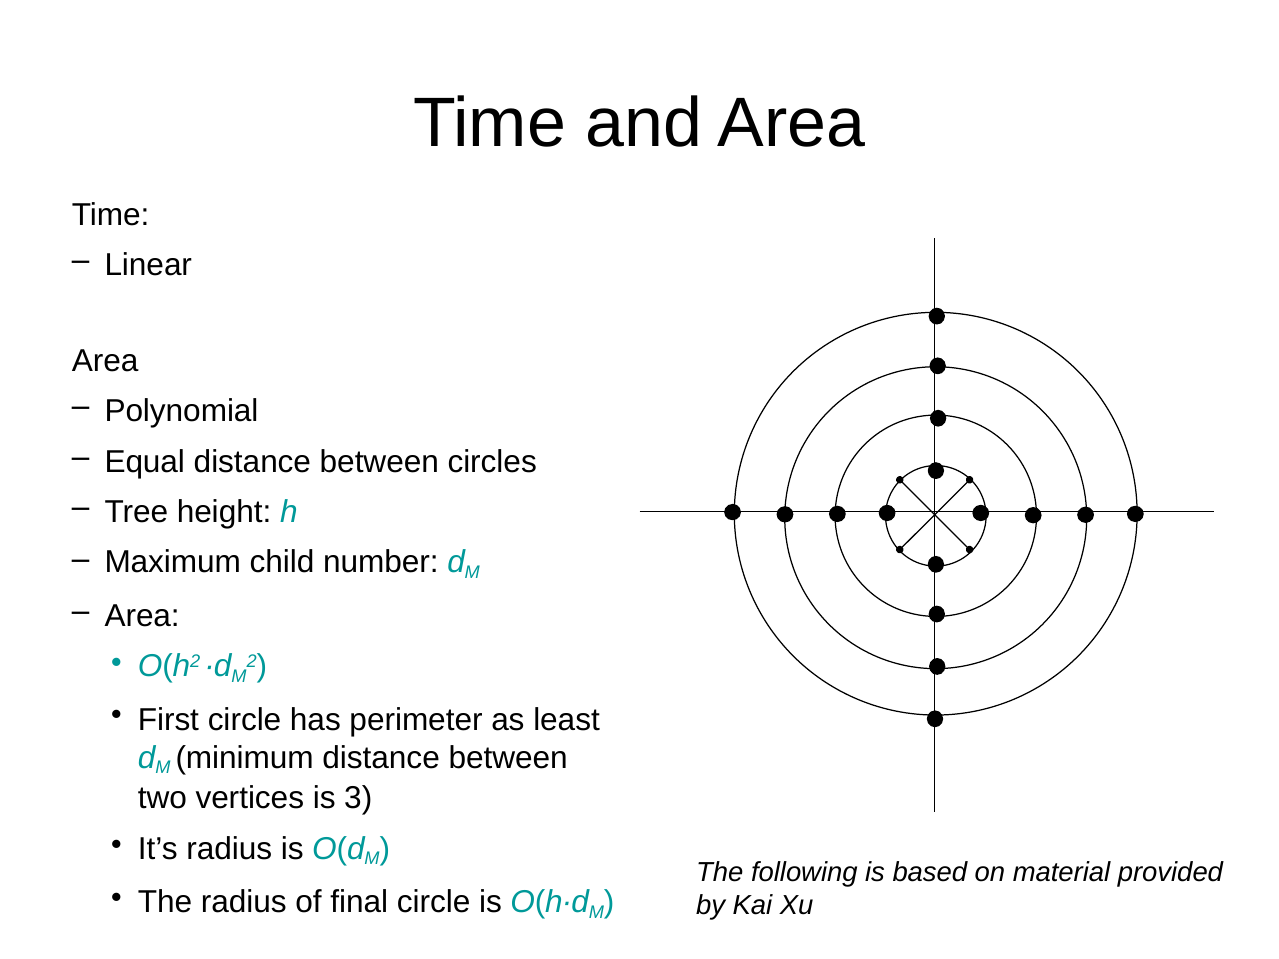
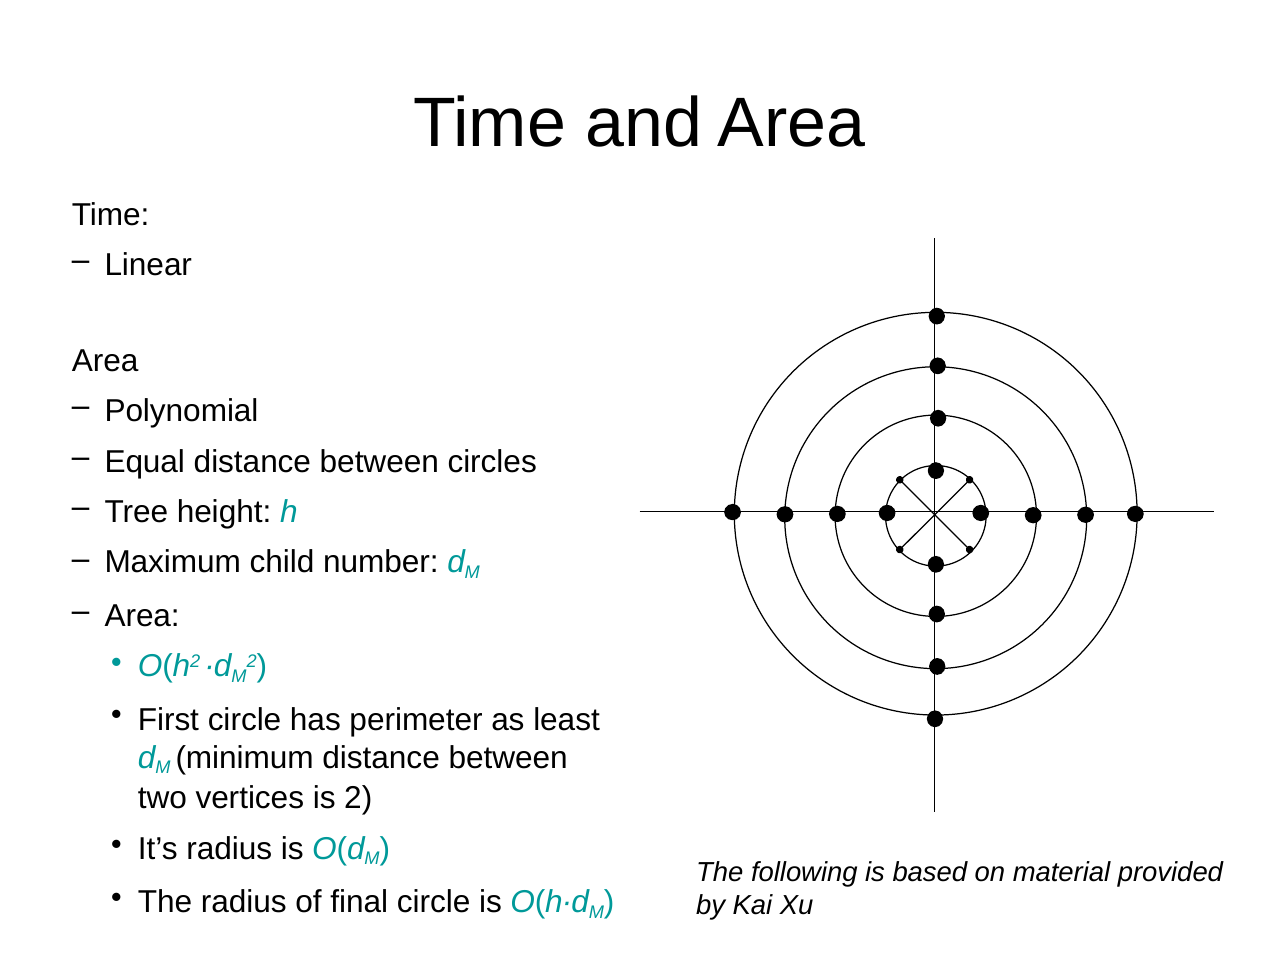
is 3: 3 -> 2
